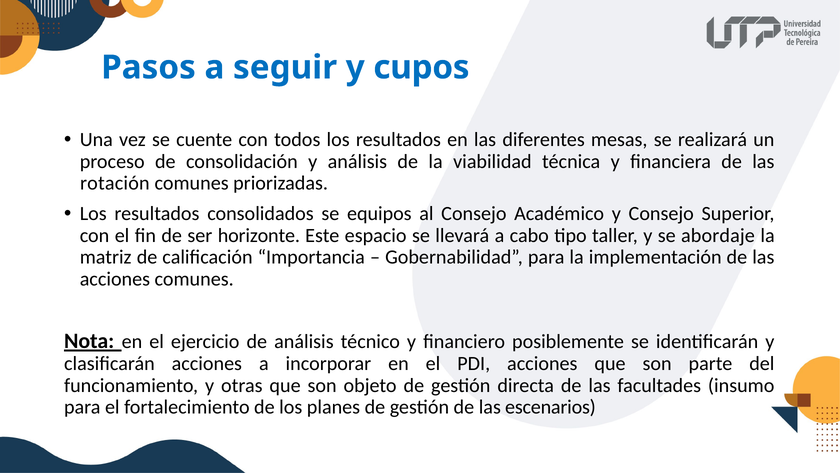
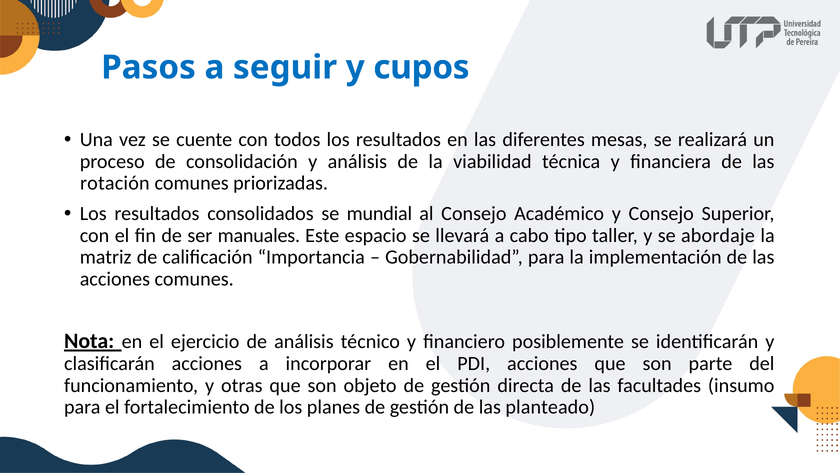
equipos: equipos -> mundial
horizonte: horizonte -> manuales
escenarios: escenarios -> planteado
